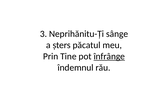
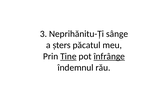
Tine underline: none -> present
